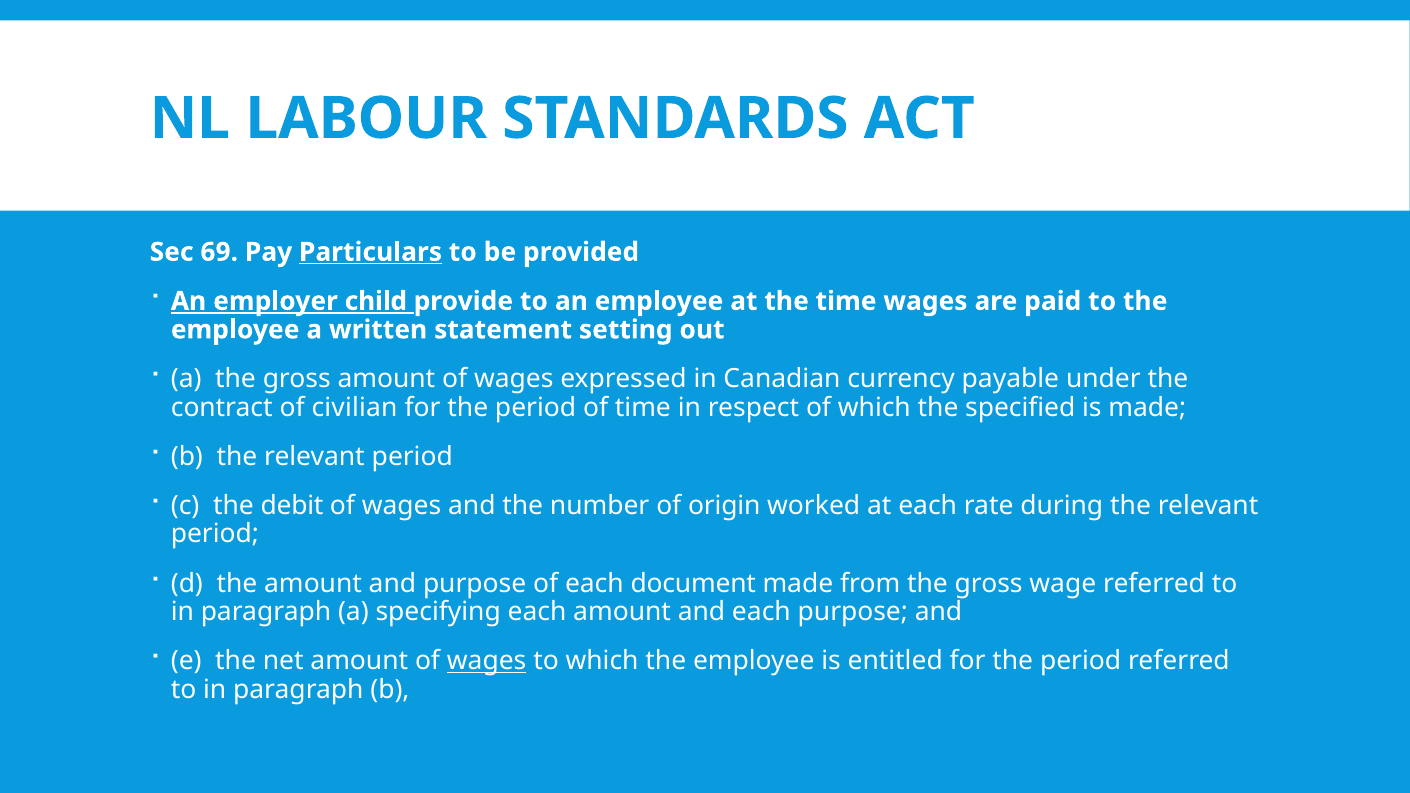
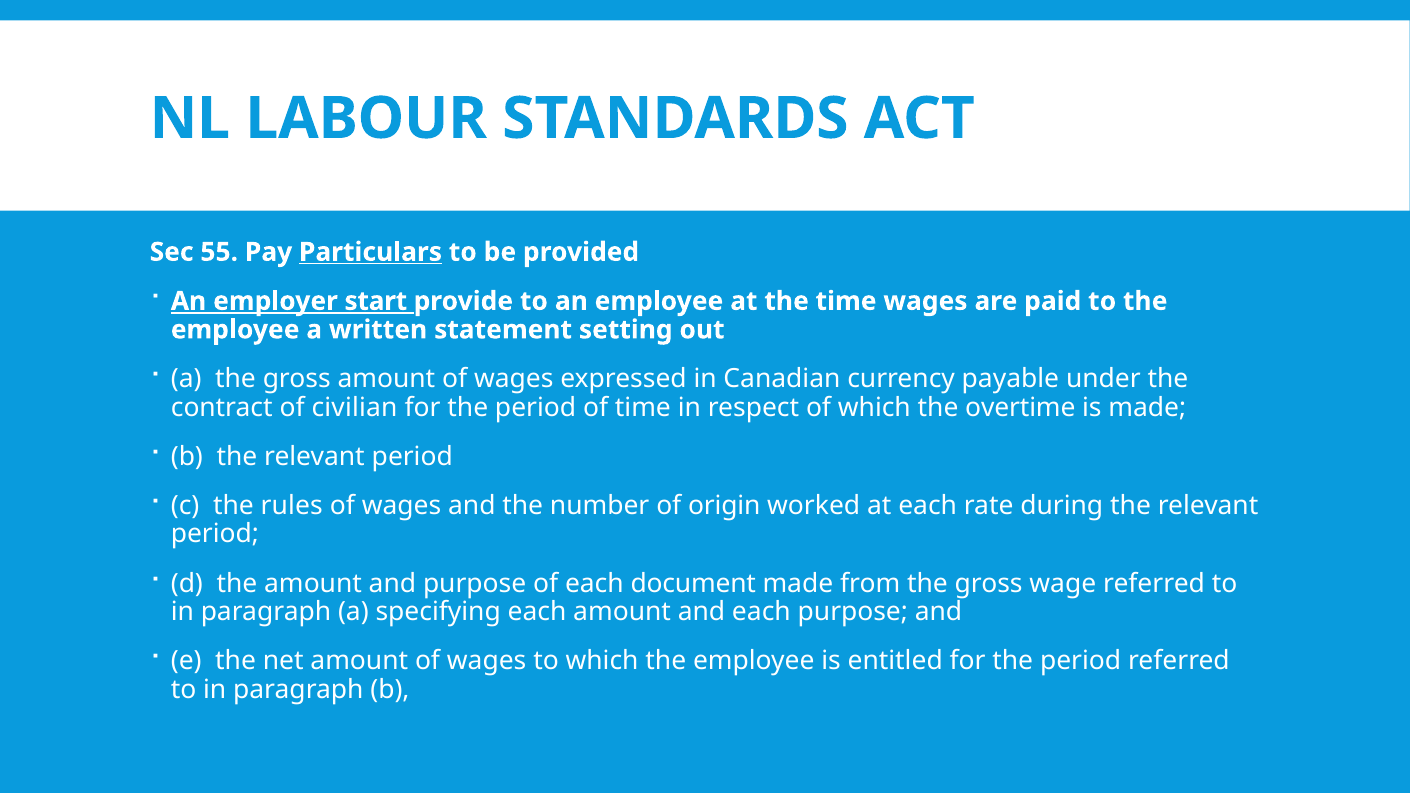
69: 69 -> 55
child: child -> start
specified: specified -> overtime
debit: debit -> rules
wages at (487, 661) underline: present -> none
